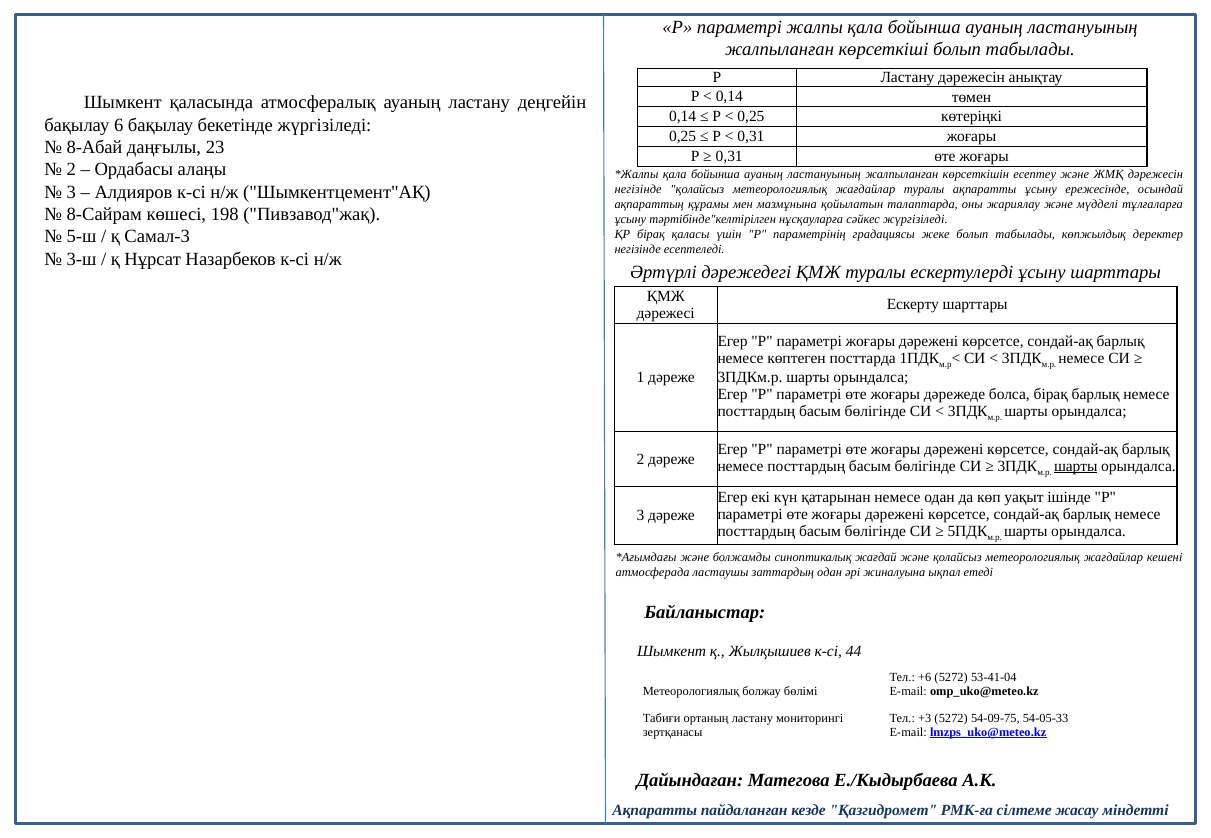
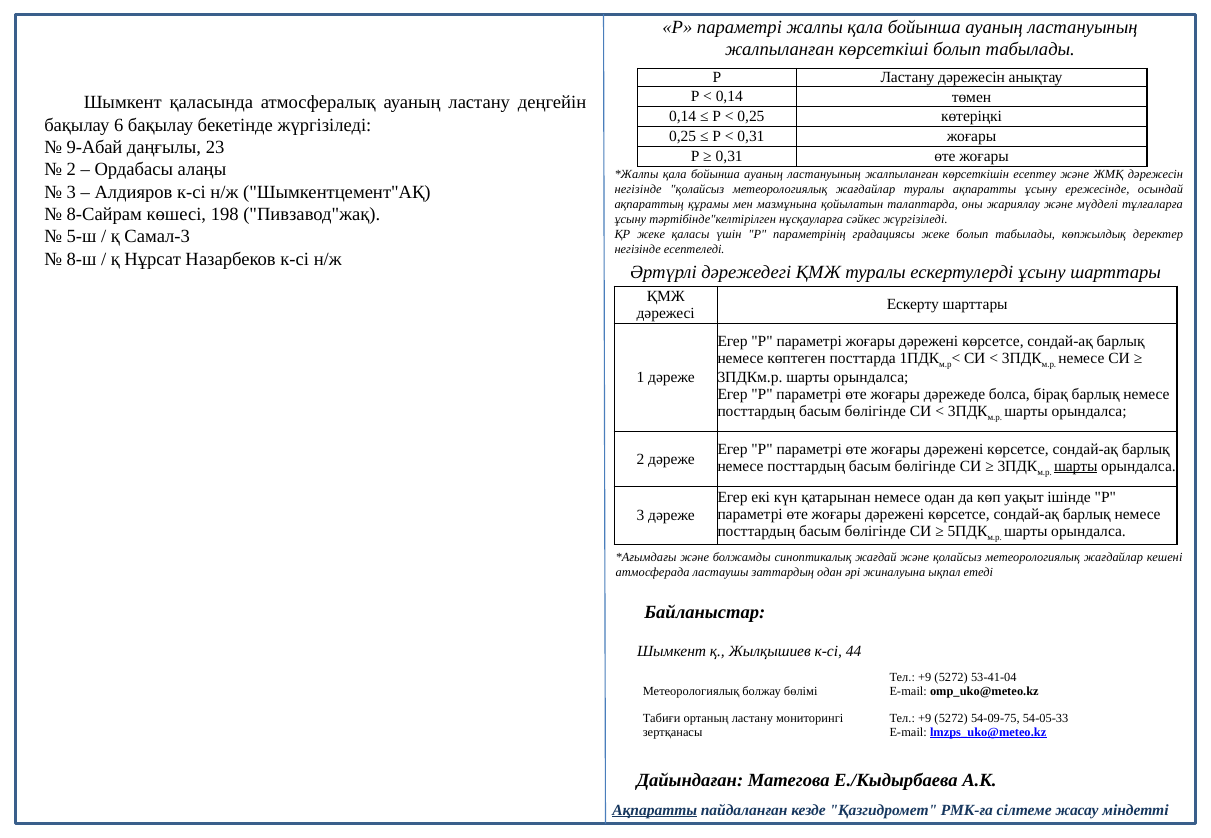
8-Абай: 8-Абай -> 9-Абай
ҚР бірақ: бірақ -> жеке
3-ш: 3-ш -> 8-ш
+6 at (925, 678): +6 -> +9
+3 at (925, 719): +3 -> +9
Ақпаратты at (655, 811) underline: none -> present
